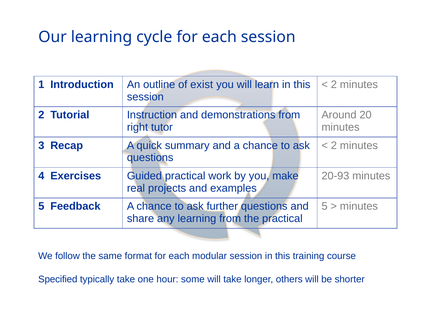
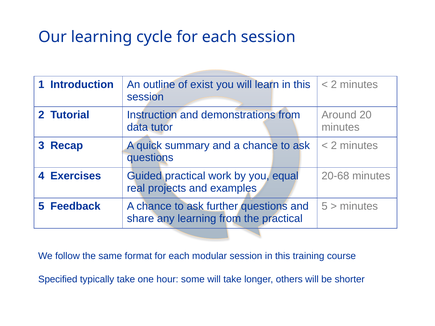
right: right -> data
make: make -> equal
20-93: 20-93 -> 20-68
